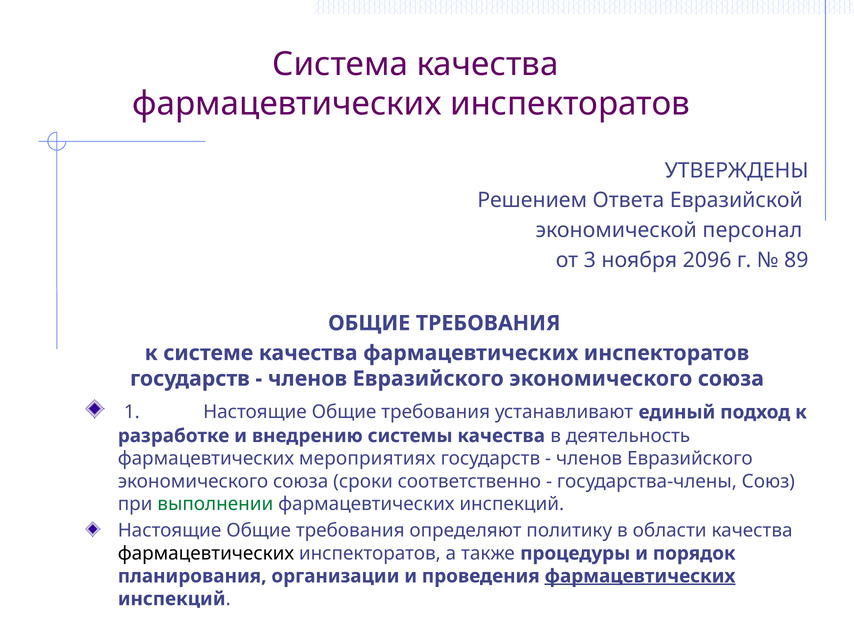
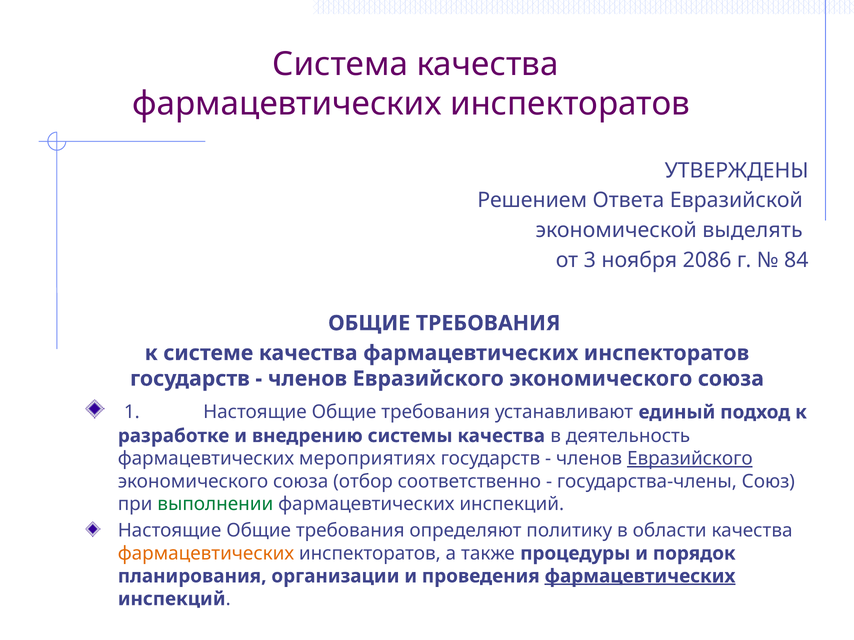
персонал: персонал -> выделять
2096: 2096 -> 2086
89: 89 -> 84
Евразийского at (690, 459) underline: none -> present
сроки: сроки -> отбор
фармацевтических at (206, 554) colour: black -> orange
